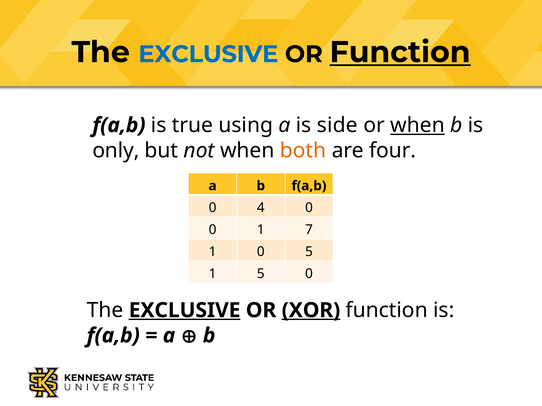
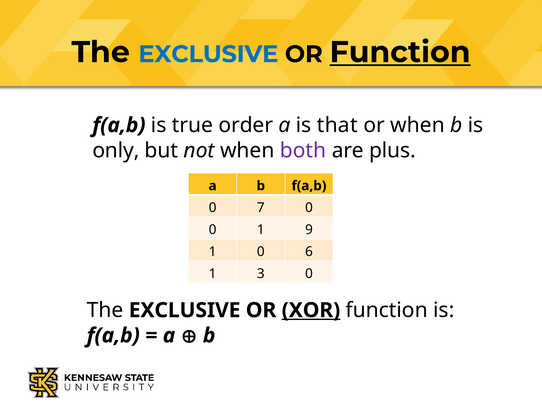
using: using -> order
side: side -> that
when at (417, 125) underline: present -> none
both colour: orange -> purple
four: four -> plus
4: 4 -> 7
7: 7 -> 9
0 5: 5 -> 6
1 5: 5 -> 3
EXCLUSIVE at (185, 311) underline: present -> none
